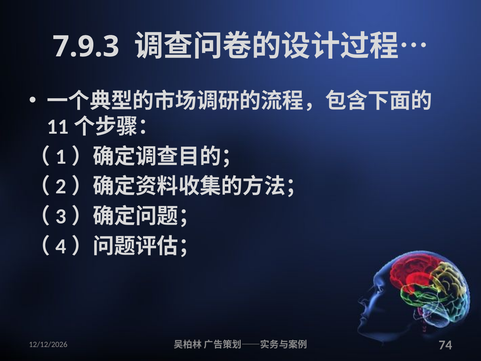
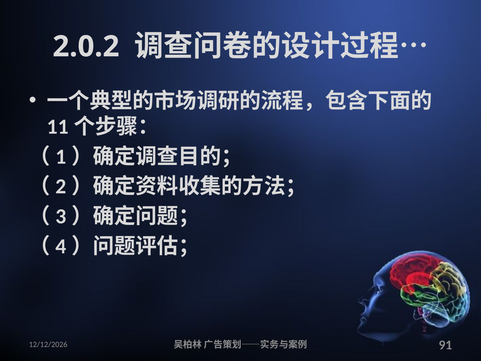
7.9.3: 7.9.3 -> 2.0.2
74: 74 -> 91
